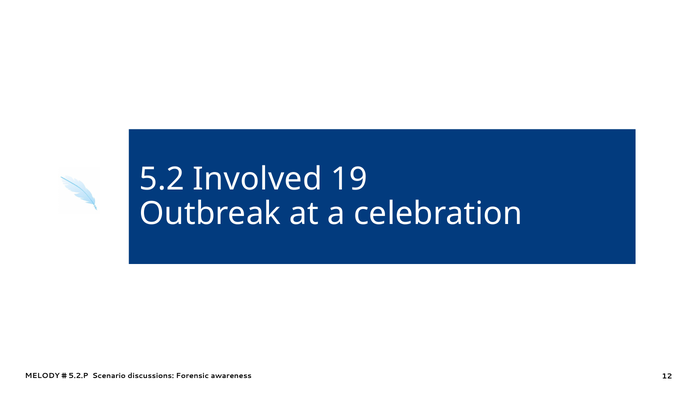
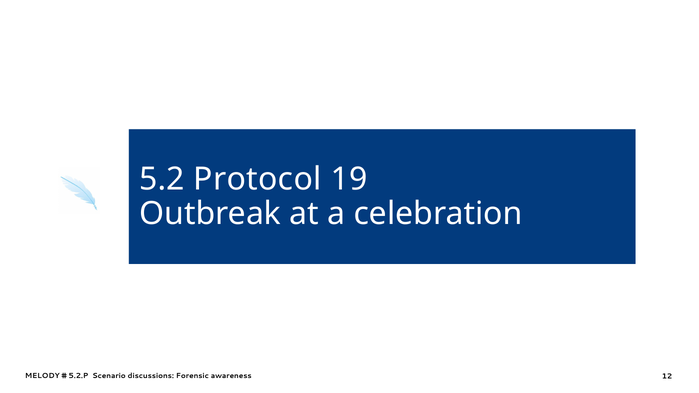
Involved: Involved -> Protocol
